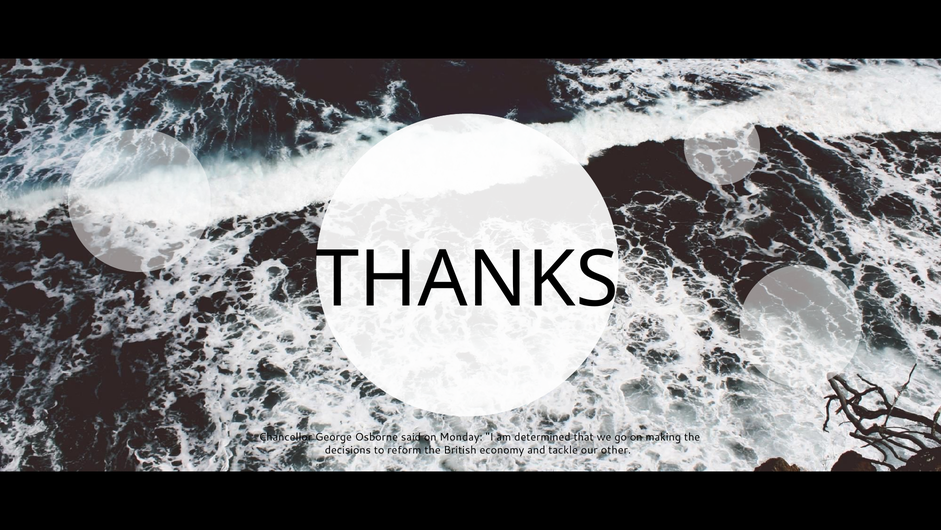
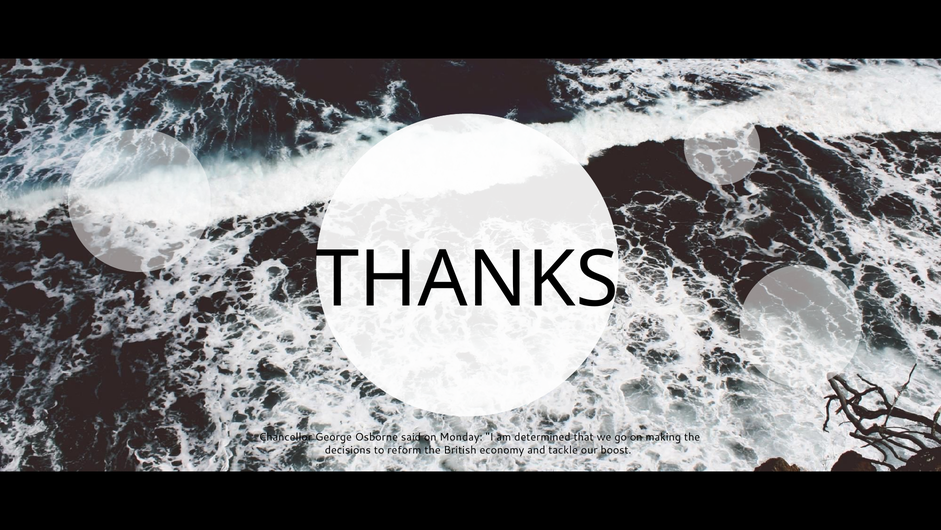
other: other -> boost
